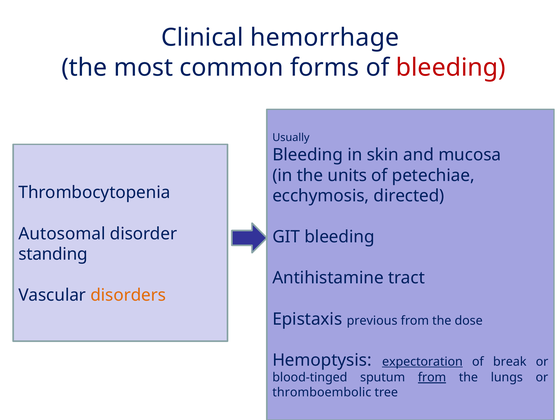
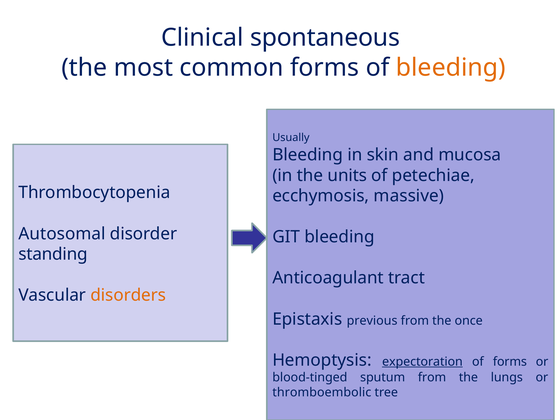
hemorrhage: hemorrhage -> spontaneous
bleeding at (451, 68) colour: red -> orange
directed: directed -> massive
Antihistamine: Antihistamine -> Anticoagulant
dose: dose -> once
of break: break -> forms
from at (432, 378) underline: present -> none
